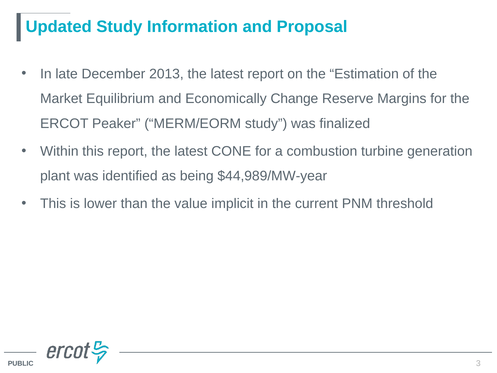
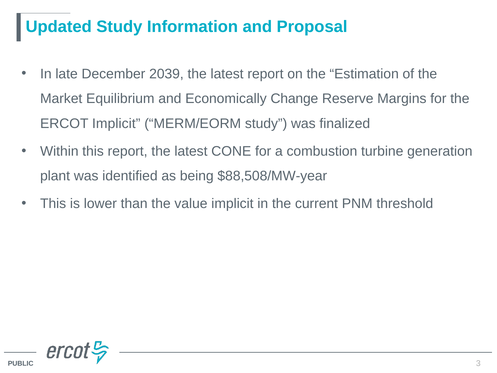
2013: 2013 -> 2039
ERCOT Peaker: Peaker -> Implicit
$44,989/MW-year: $44,989/MW-year -> $88,508/MW-year
